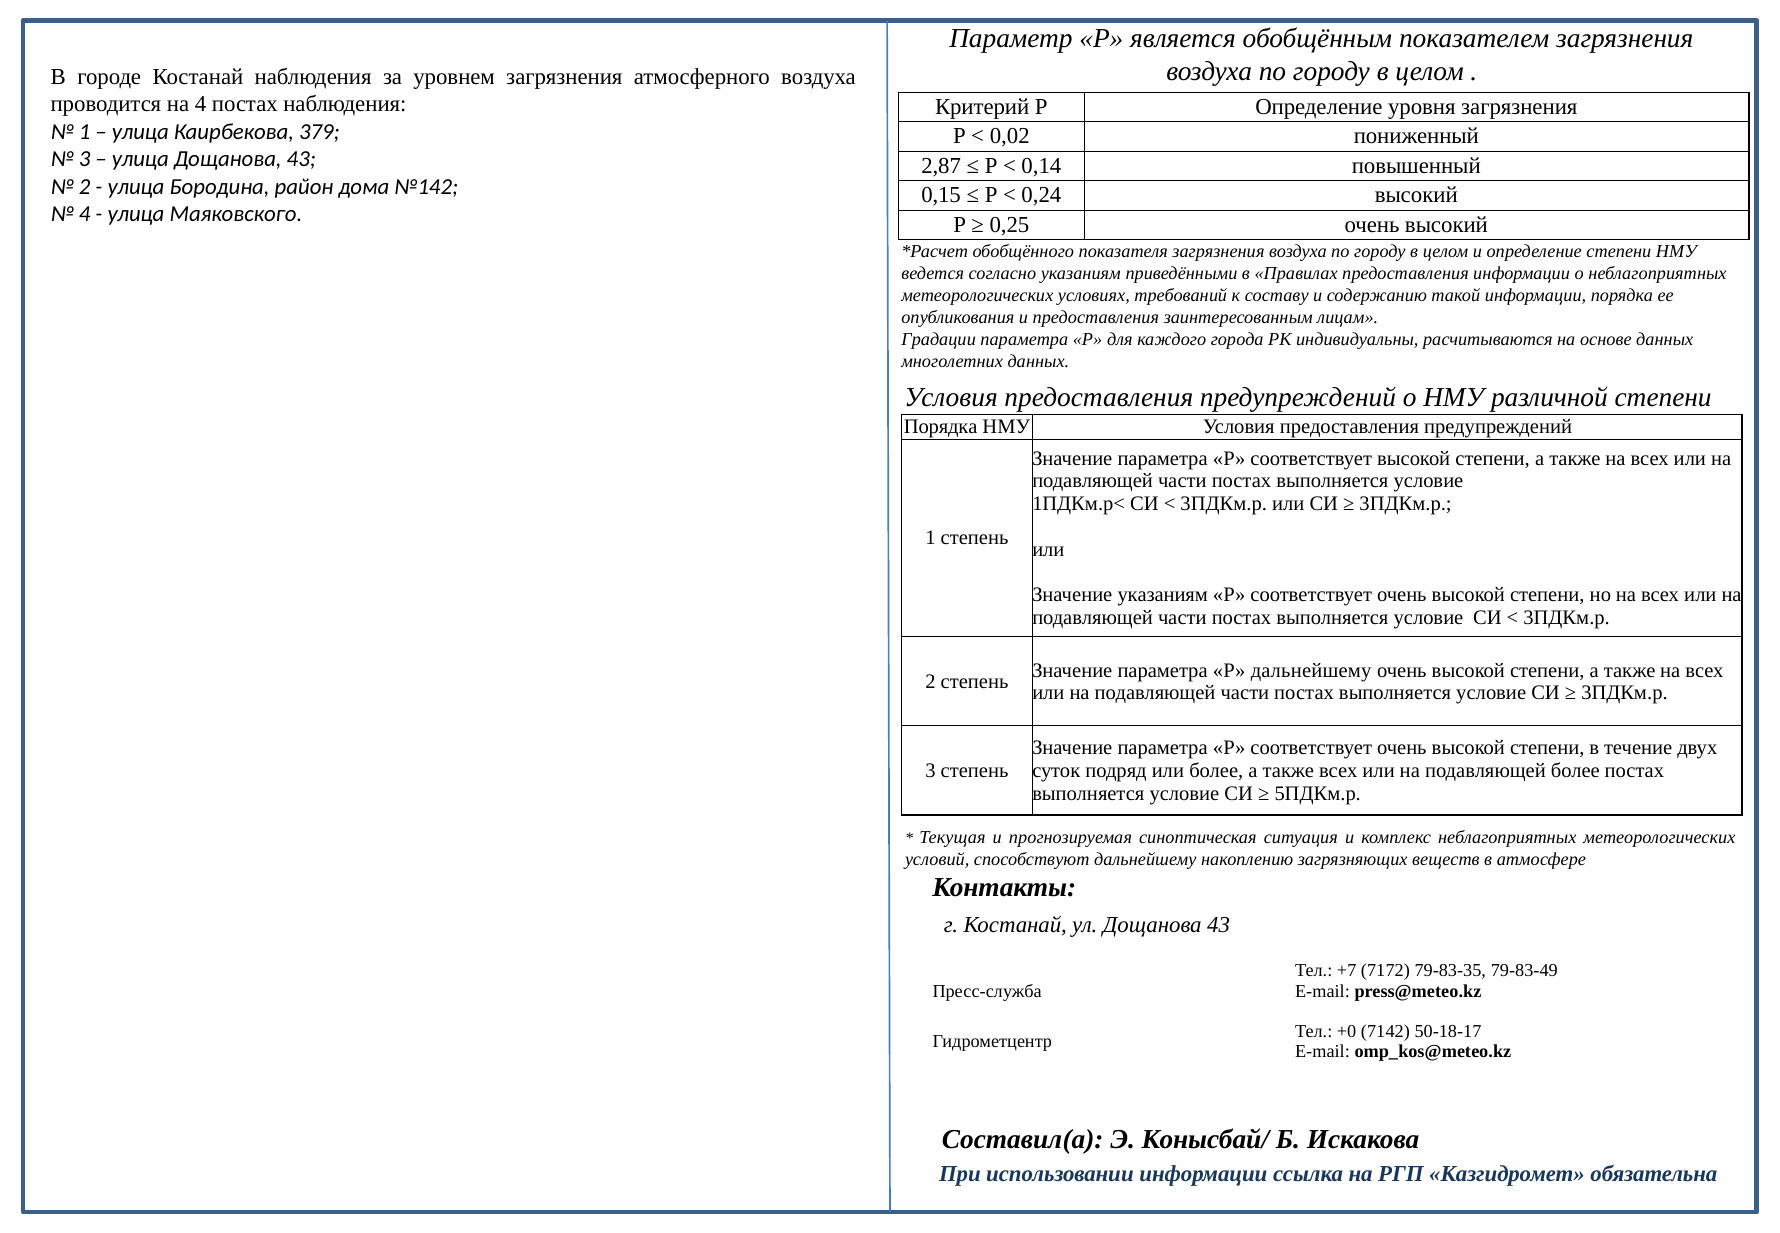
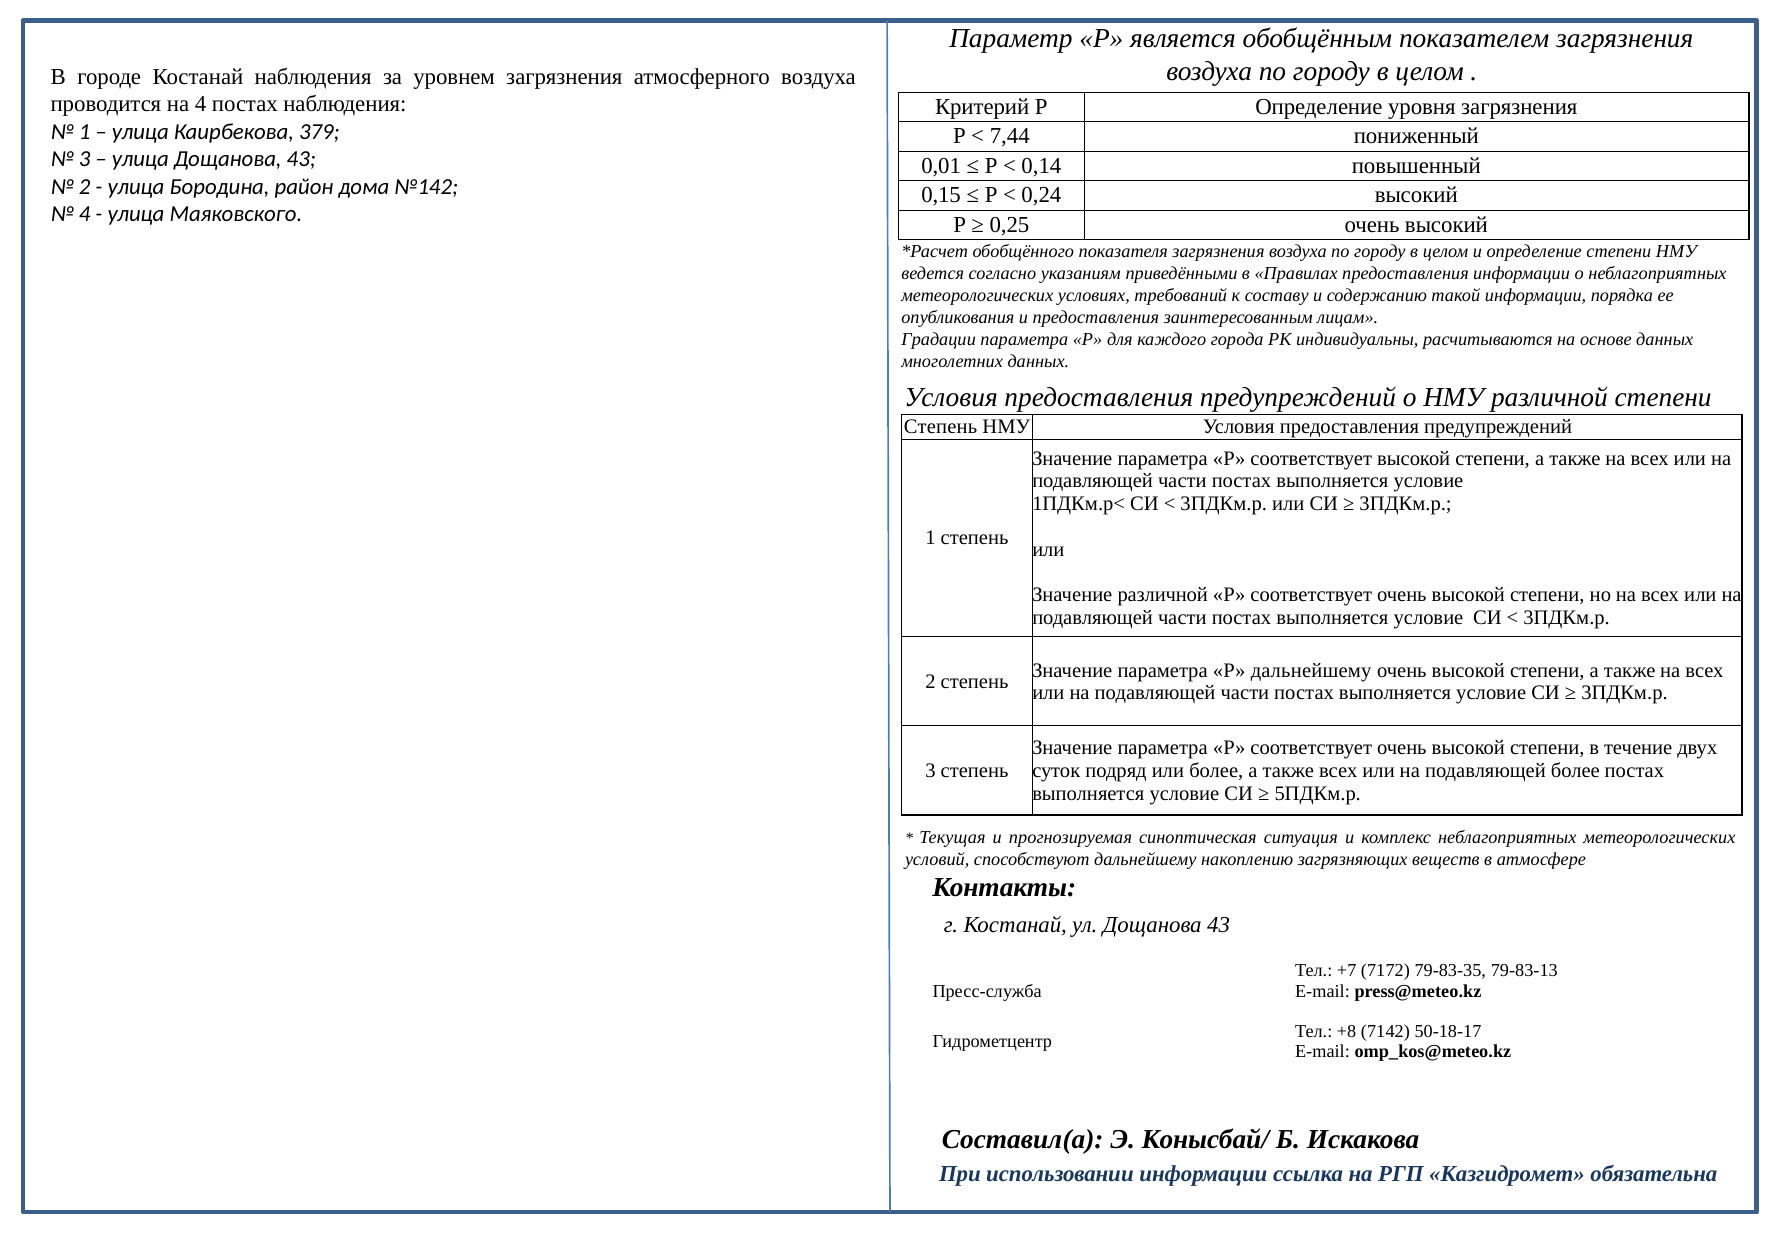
0,02: 0,02 -> 7,44
2,87: 2,87 -> 0,01
Порядка at (941, 427): Порядка -> Степень
Значение указаниям: указаниям -> различной
79-83-49: 79-83-49 -> 79-83-13
+0: +0 -> +8
